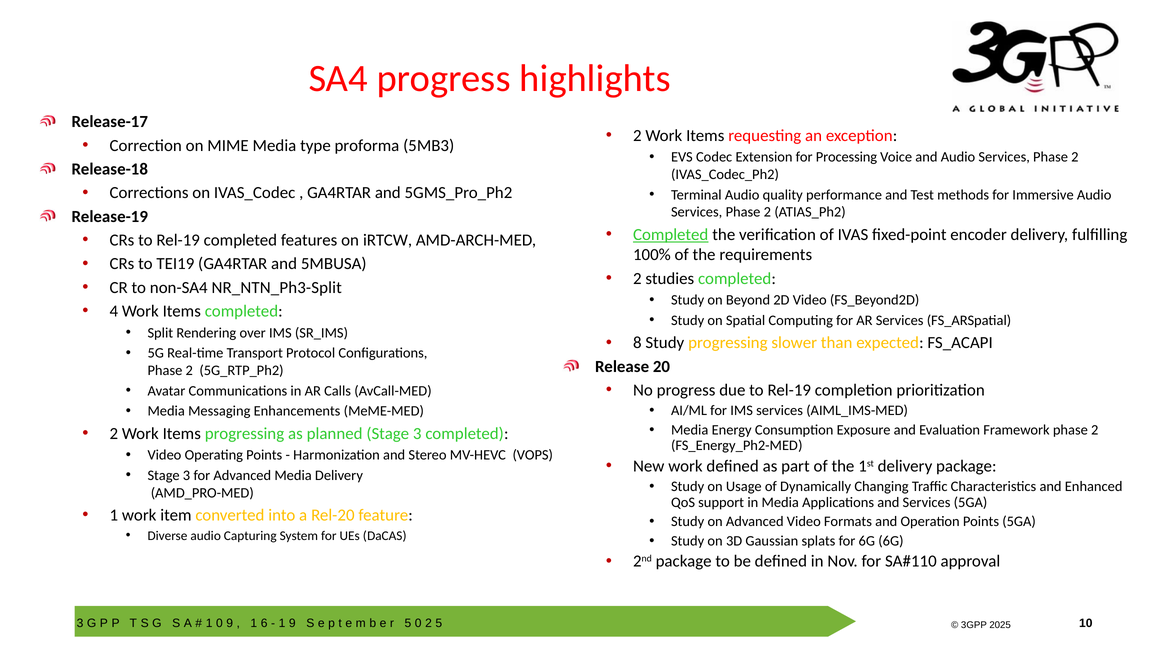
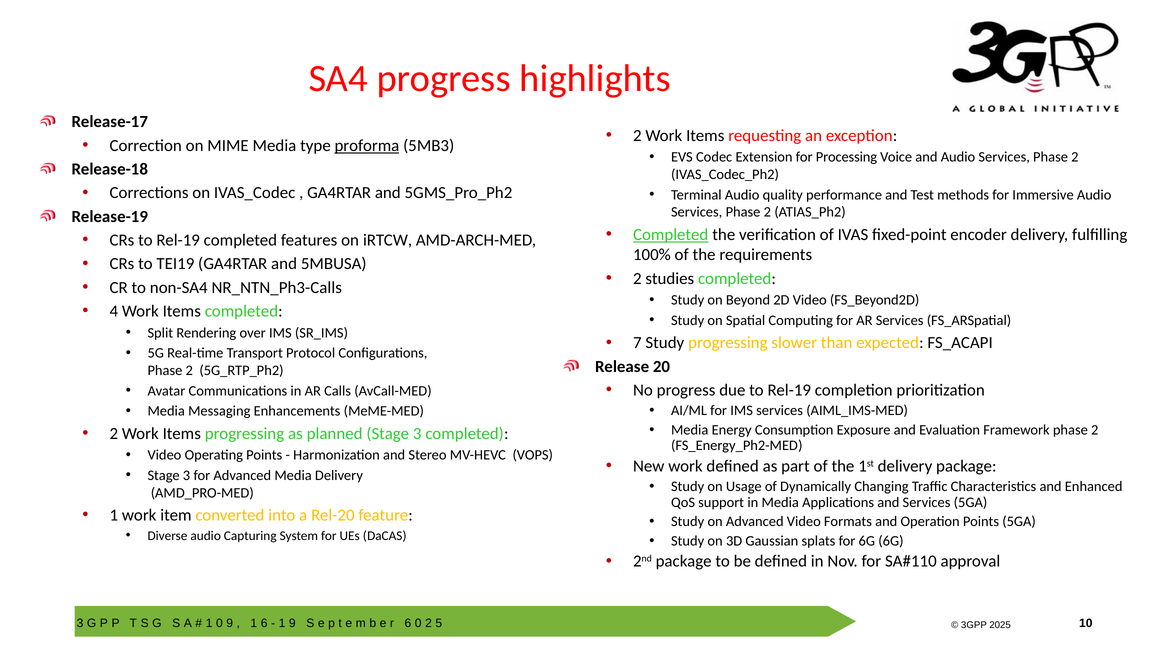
proforma underline: none -> present
NR_NTN_Ph3-Split: NR_NTN_Ph3-Split -> NR_NTN_Ph3-Calls
8: 8 -> 7
5 at (408, 623): 5 -> 6
